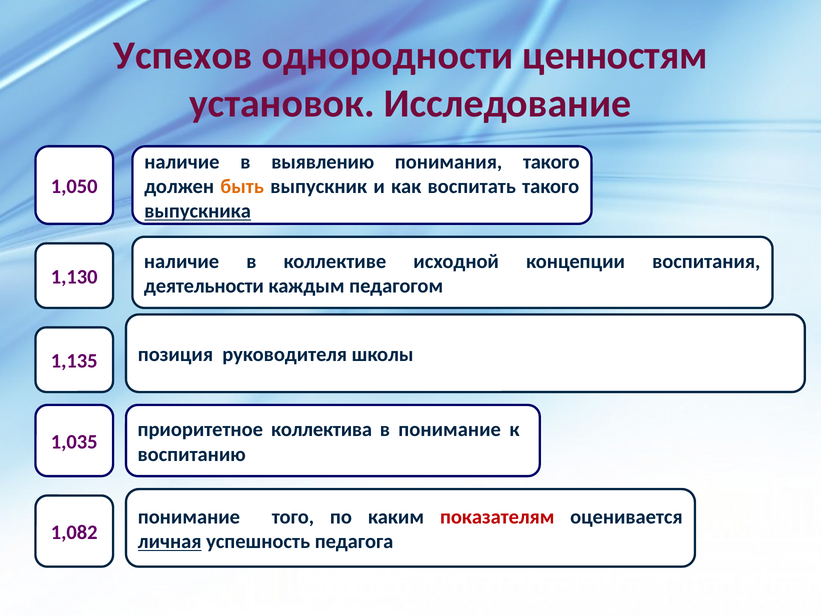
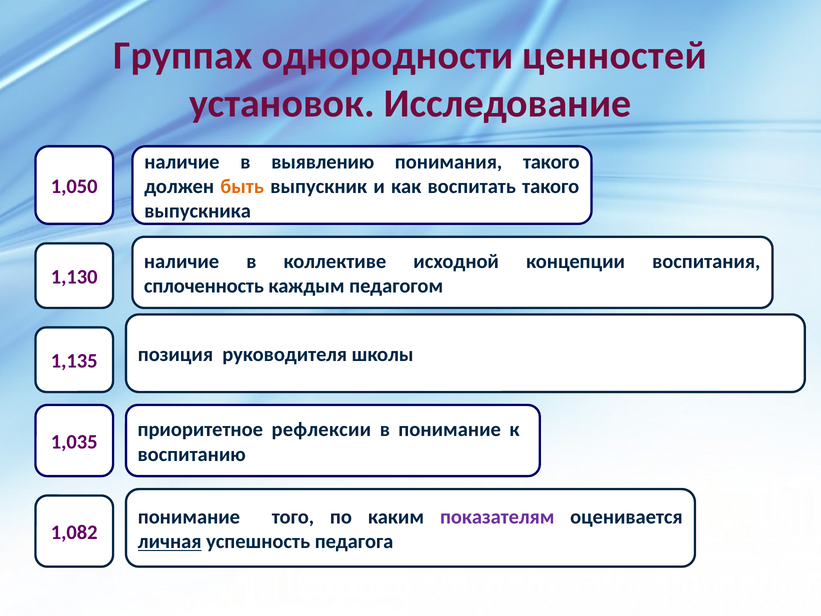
Успехов: Успехов -> Группах
ценностям: ценностям -> ценностей
выпускника underline: present -> none
деятельности: деятельности -> сплоченность
коллектива: коллектива -> рефлексии
показателям colour: red -> purple
